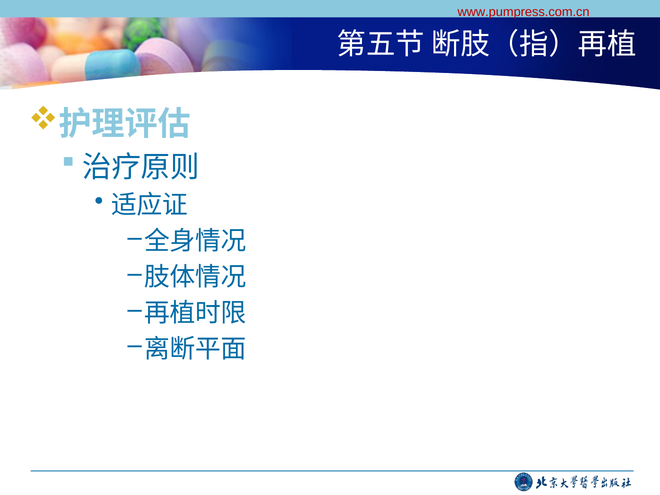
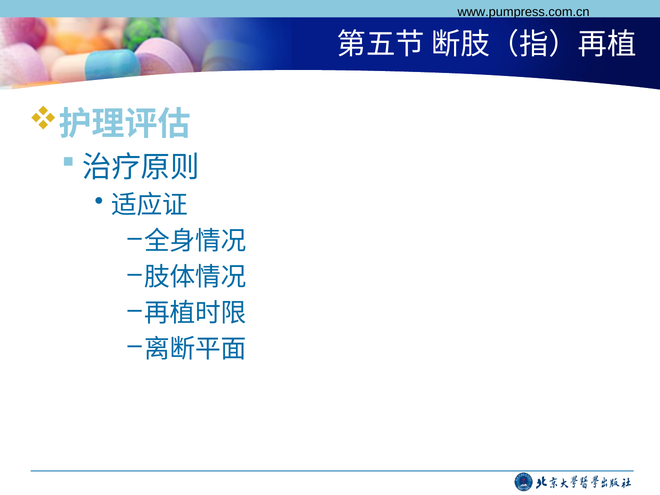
www.pumpress.com.cn colour: red -> black
